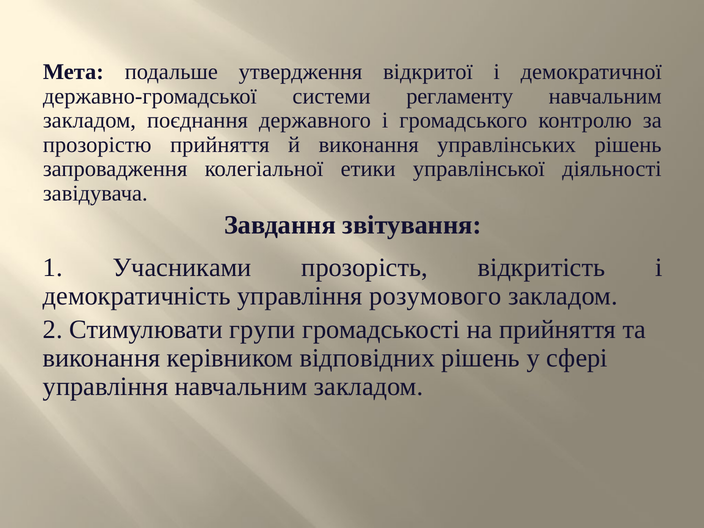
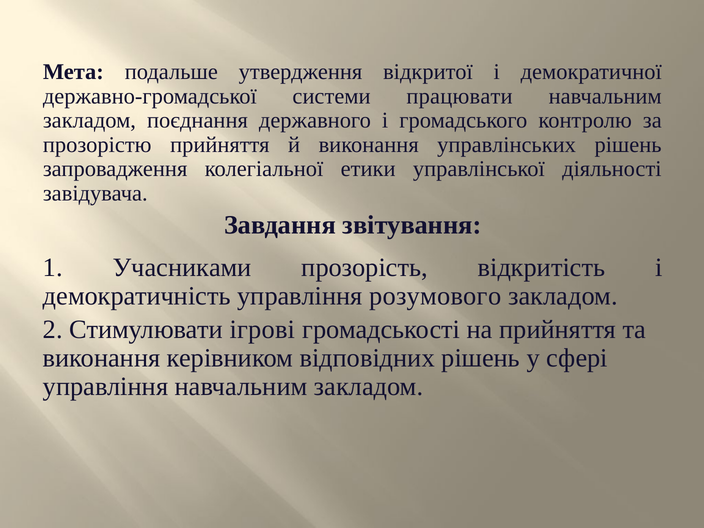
регламенту: регламенту -> працювати
групи: групи -> ігрові
